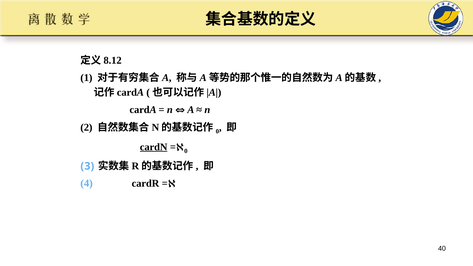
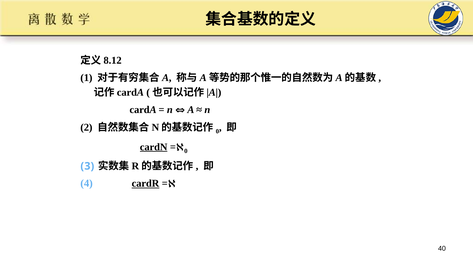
cardR underline: none -> present
